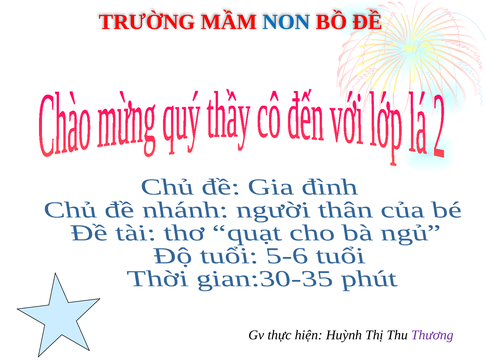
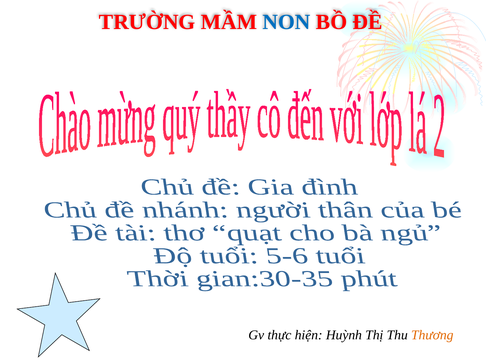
Thương colour: purple -> orange
